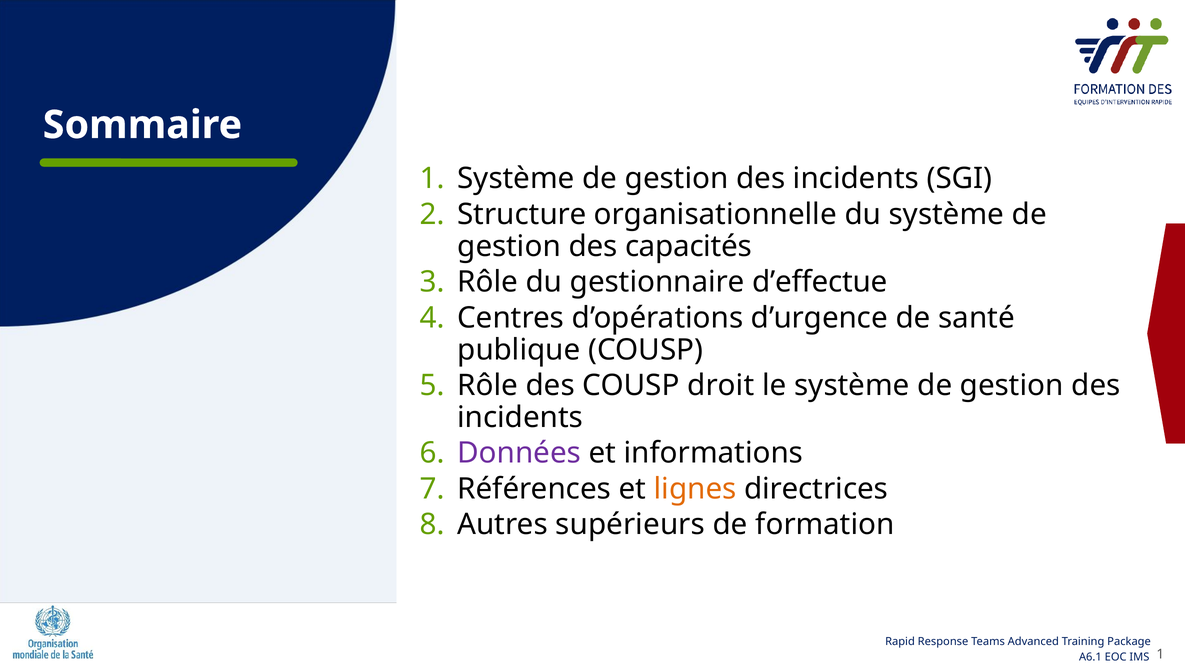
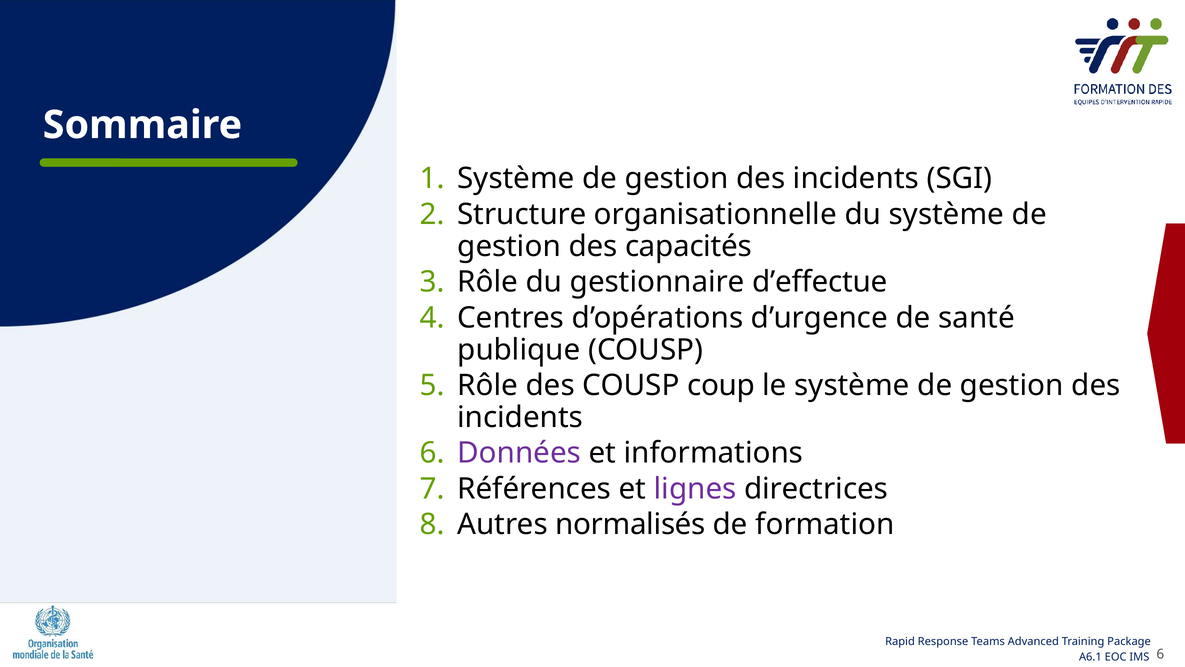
droit: droit -> coup
lignes colour: orange -> purple
supérieurs: supérieurs -> normalisés
1 at (1160, 654): 1 -> 6
